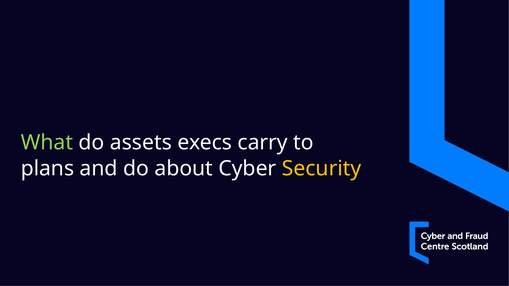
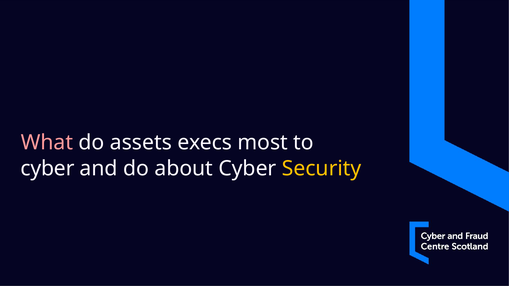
What colour: light green -> pink
carry: carry -> most
plans at (47, 169): plans -> cyber
